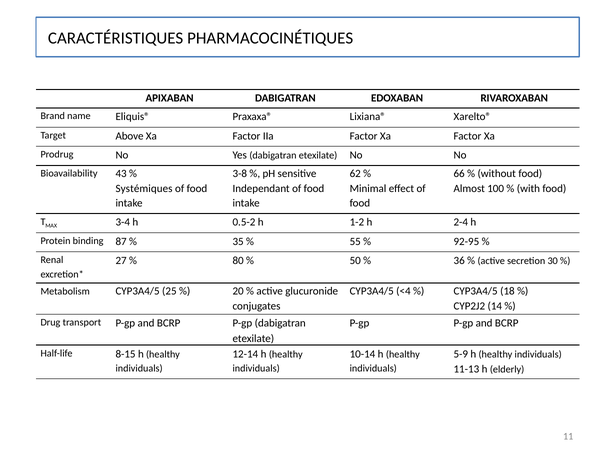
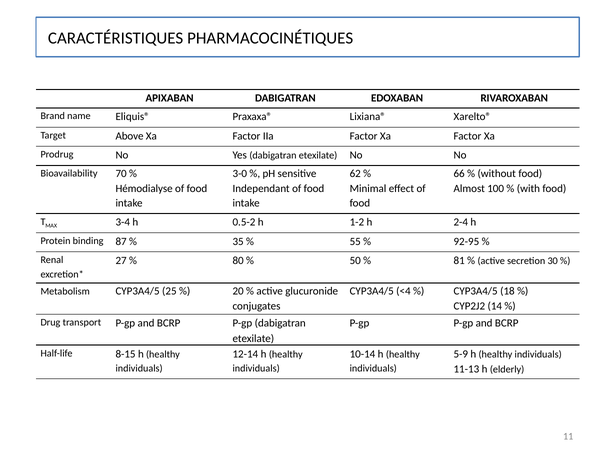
3-8: 3-8 -> 3-0
43: 43 -> 70
Systémiques: Systémiques -> Hémodialyse
36: 36 -> 81
